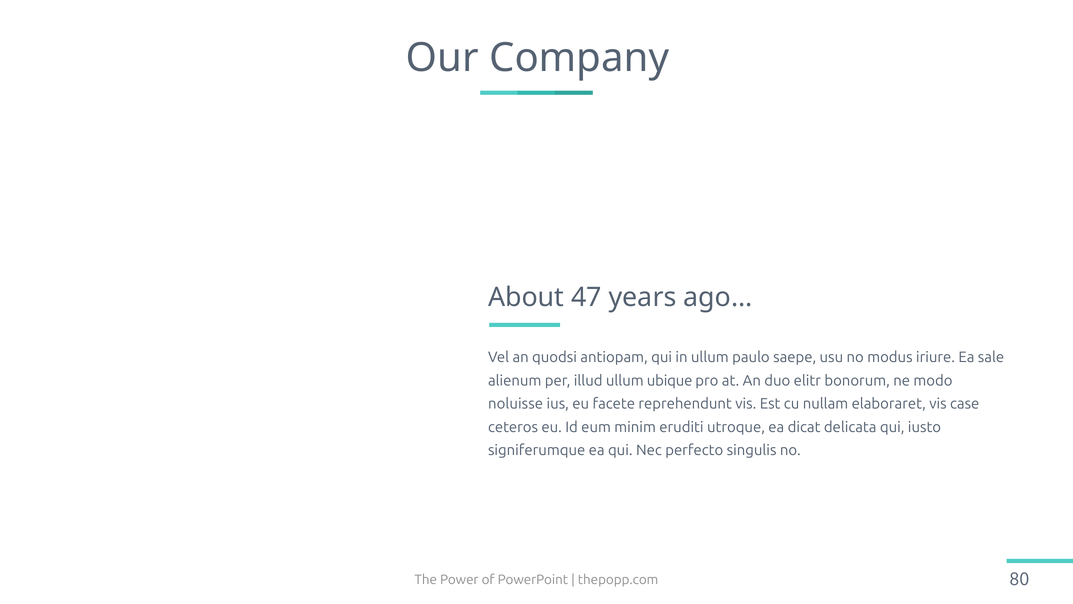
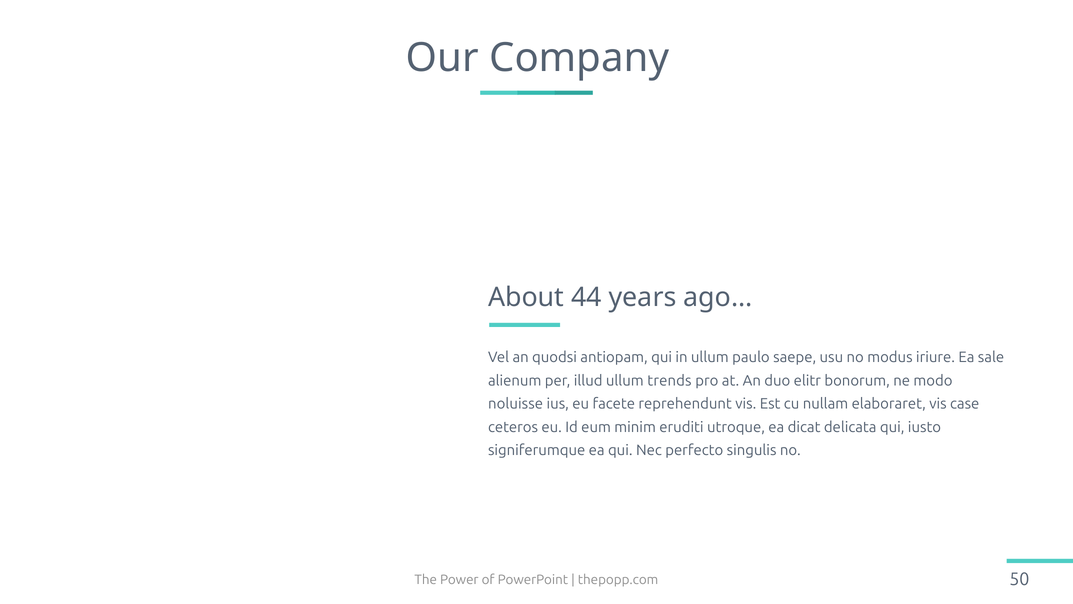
47: 47 -> 44
ubique: ubique -> trends
80: 80 -> 50
